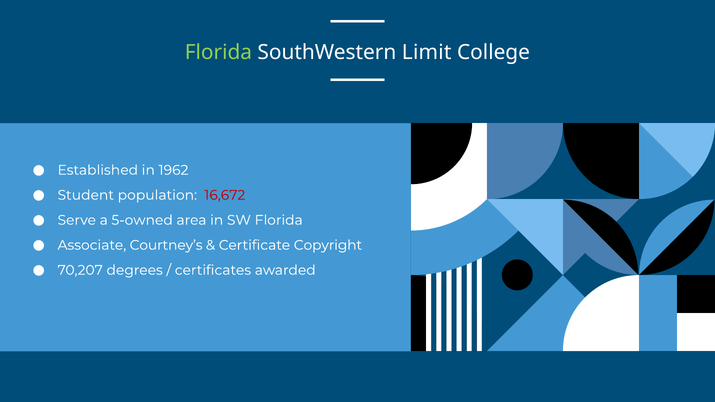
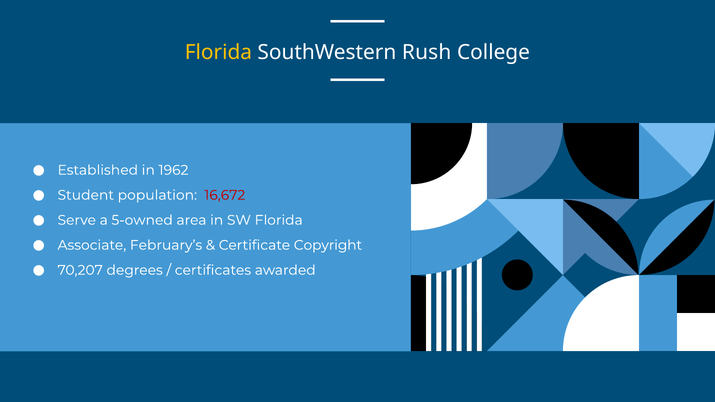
Florida at (218, 52) colour: light green -> yellow
Limit: Limit -> Rush
Courtney’s: Courtney’s -> February’s
